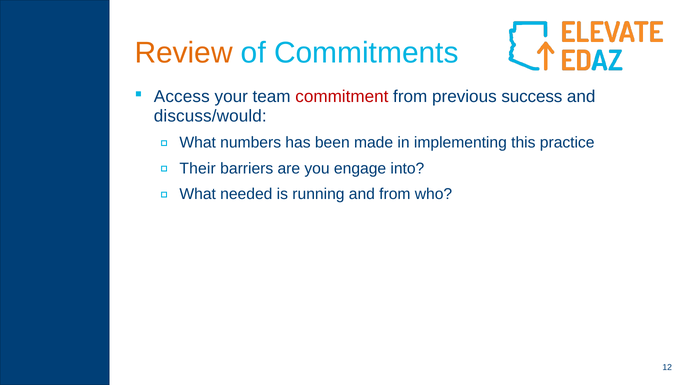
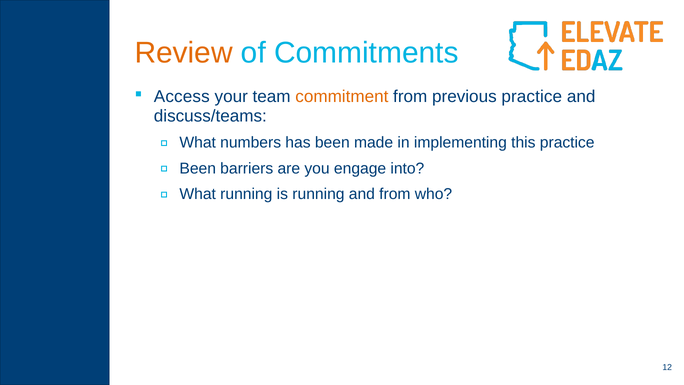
commitment colour: red -> orange
previous success: success -> practice
discuss/would: discuss/would -> discuss/teams
Their at (198, 168): Their -> Been
What needed: needed -> running
